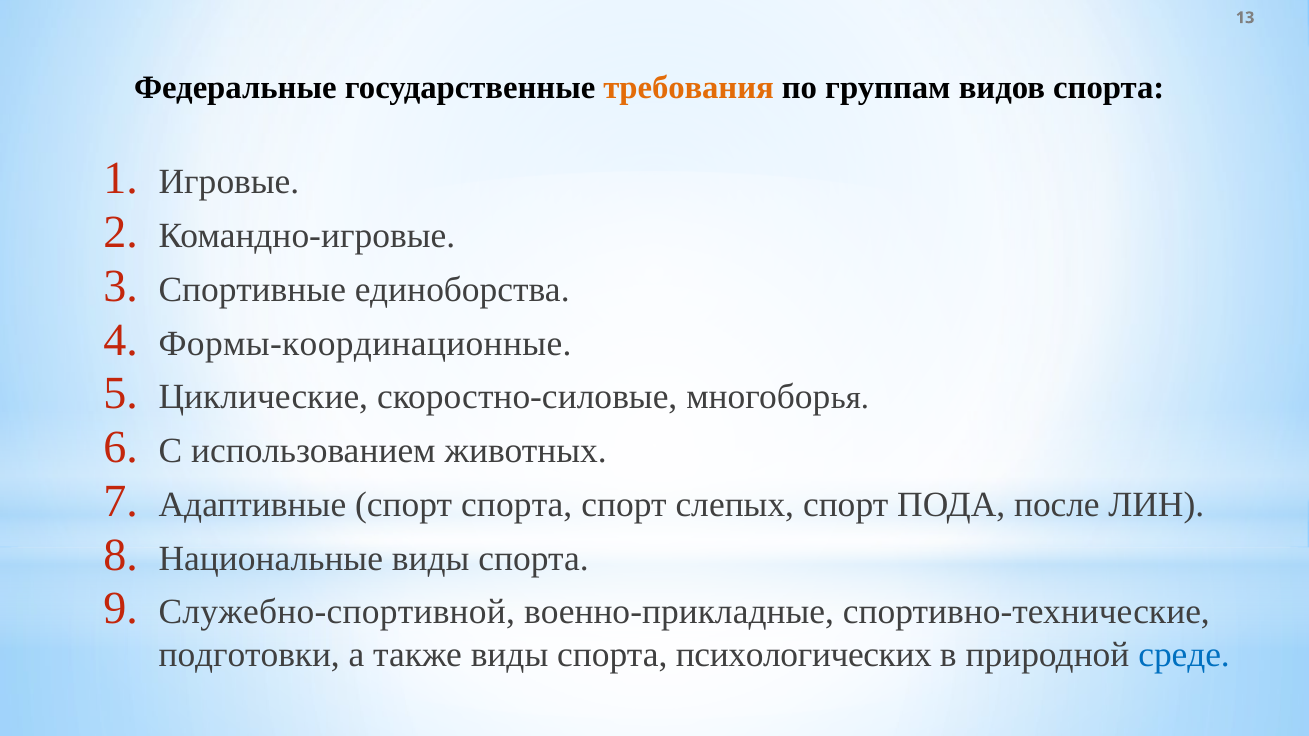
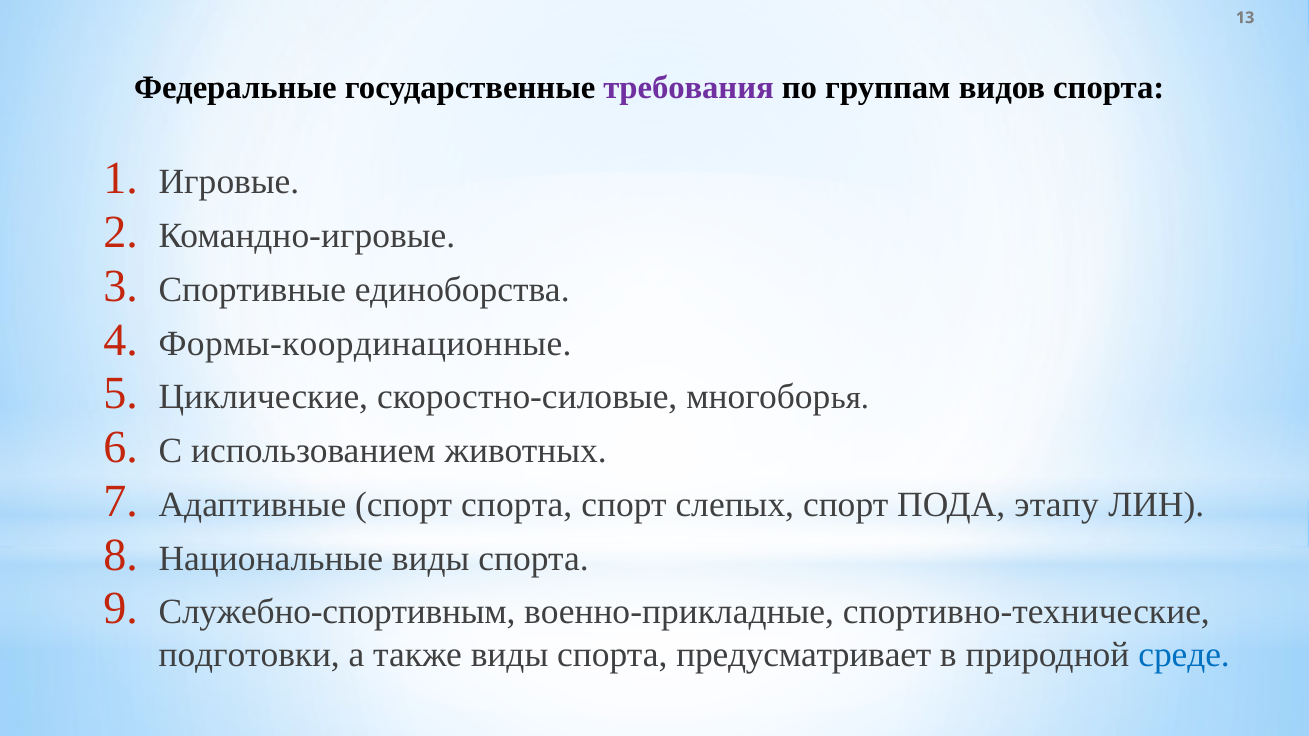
требования colour: orange -> purple
после: после -> этапу
Служебно-спортивной: Служебно-спортивной -> Служебно-спортивным
психологических: психологических -> предусматривает
